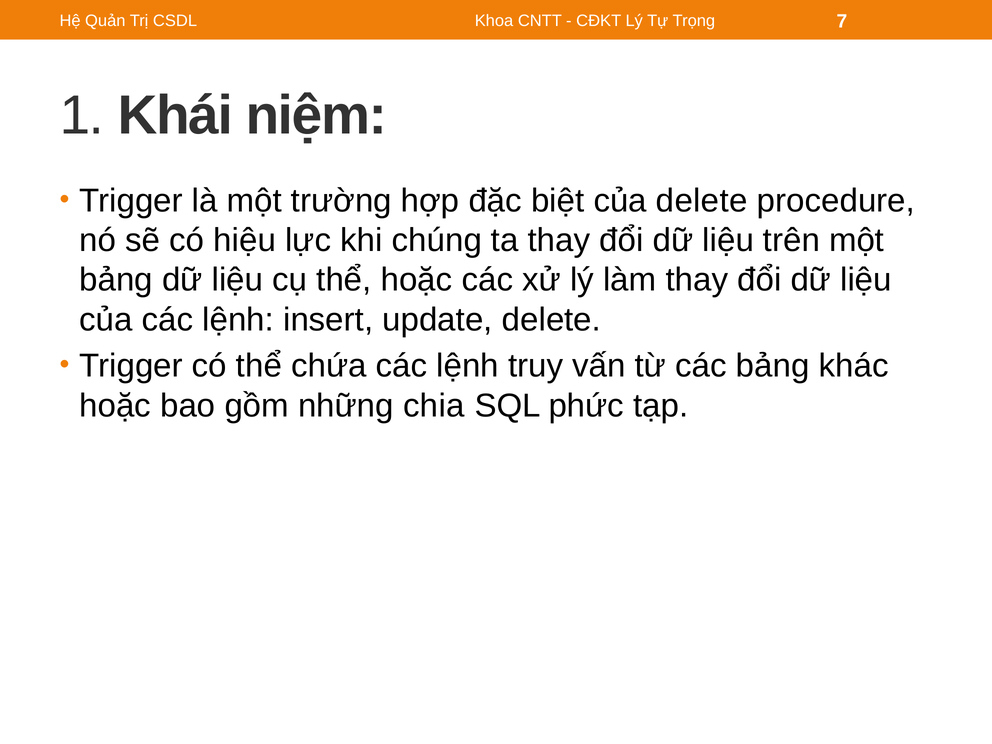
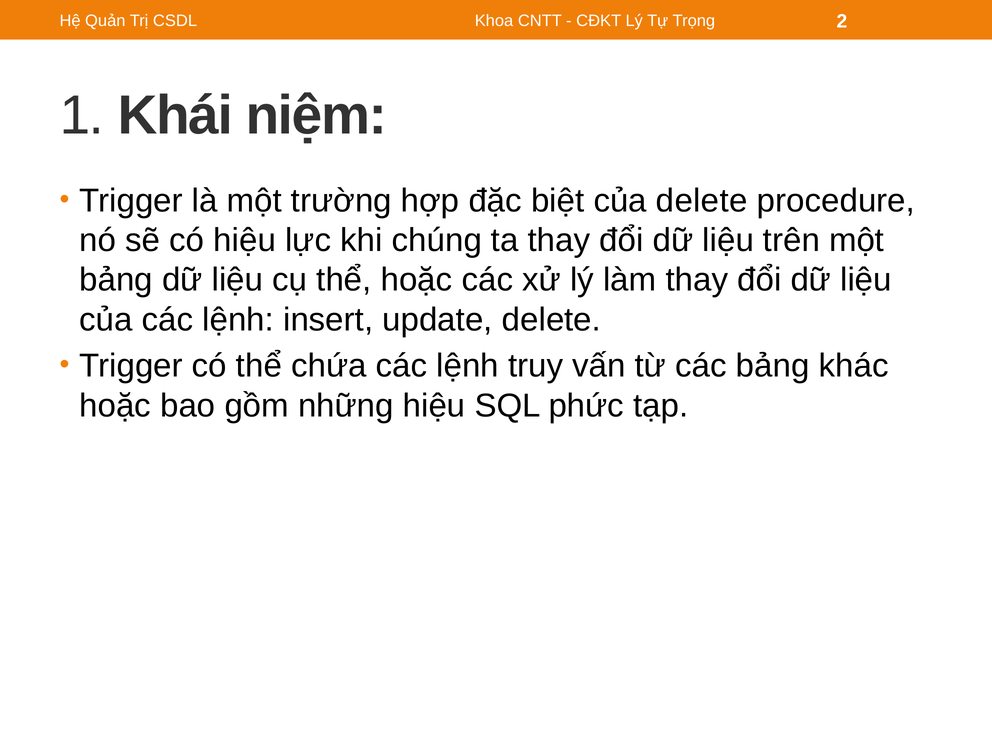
7: 7 -> 2
những chia: chia -> hiệu
